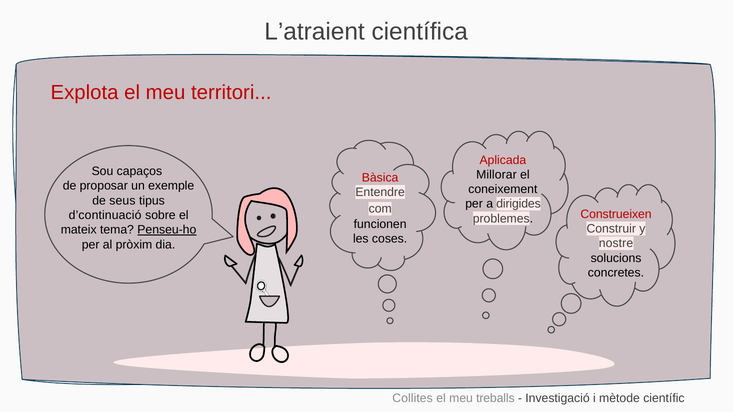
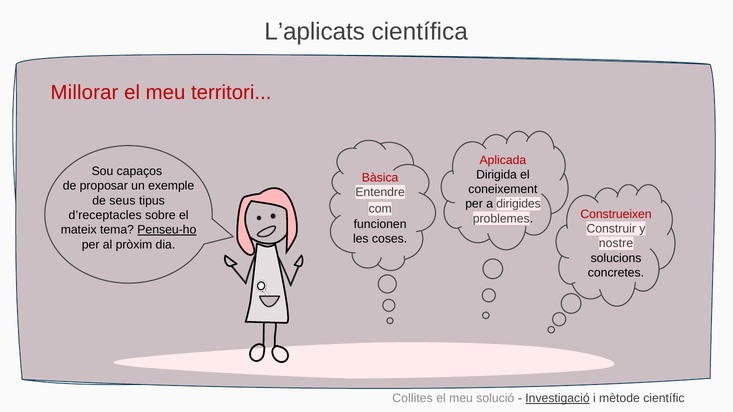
L’atraient: L’atraient -> L’aplicats
Explota: Explota -> Millorar
Millorar: Millorar -> Dirigida
d’continuació: d’continuació -> d’receptacles
treballs: treballs -> solució
Investigació underline: none -> present
